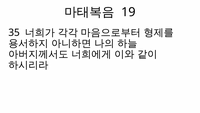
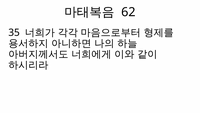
19: 19 -> 62
